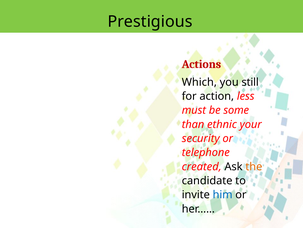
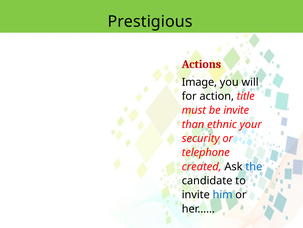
Which: Which -> Image
still: still -> will
less: less -> title
be some: some -> invite
the colour: orange -> blue
